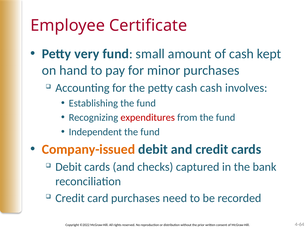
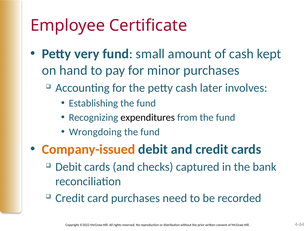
cash cash: cash -> later
expenditures colour: red -> black
Independent: Independent -> Wrongdoing
